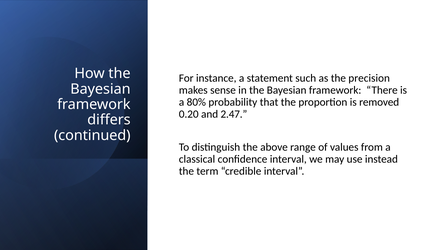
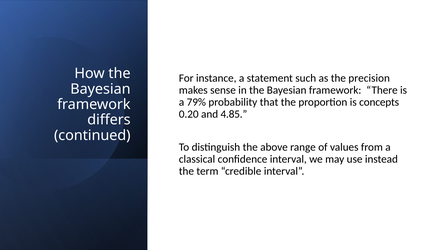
80%: 80% -> 79%
removed: removed -> concepts
2.47: 2.47 -> 4.85
